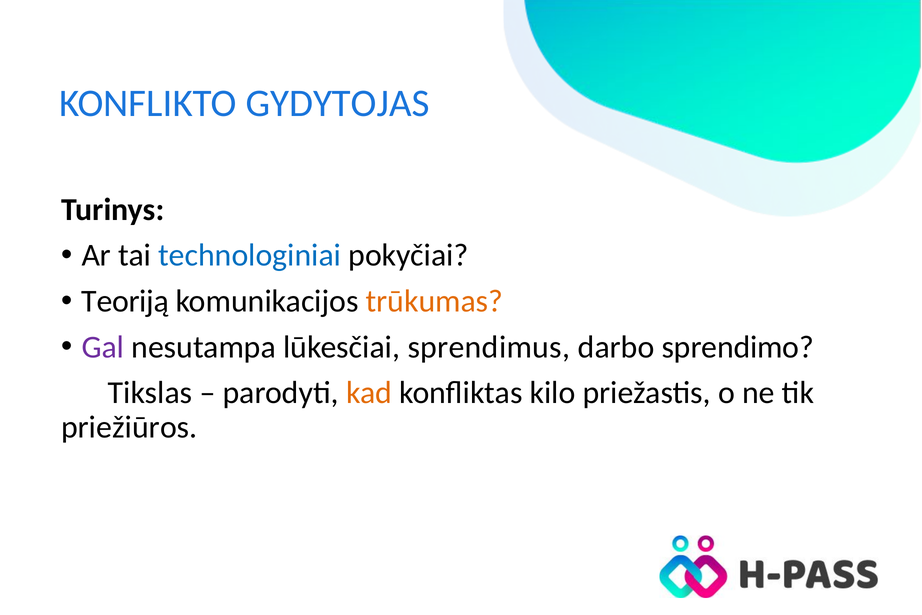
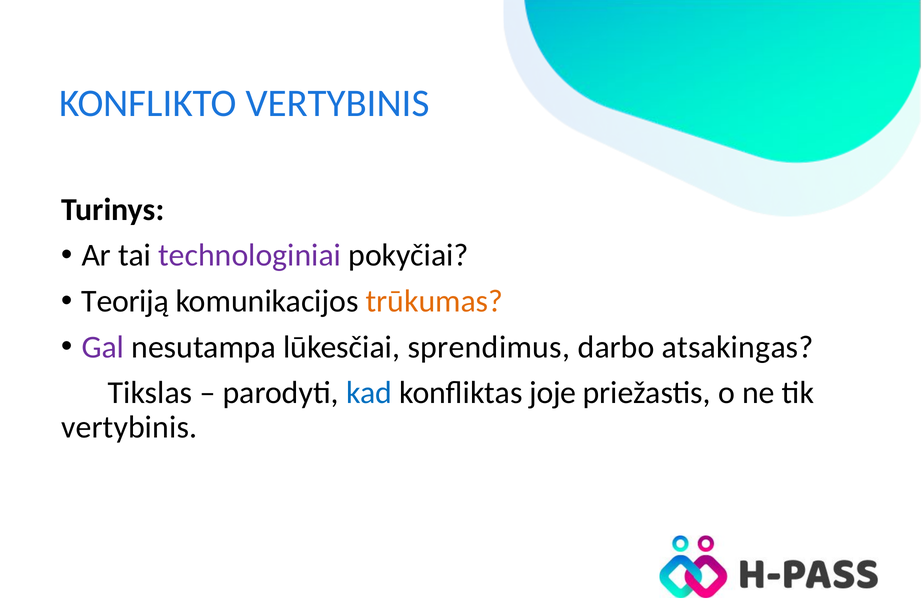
KONFLIKTO GYDYTOJAS: GYDYTOJAS -> VERTYBINIS
technologiniai colour: blue -> purple
sprendimo: sprendimo -> atsakingas
kad colour: orange -> blue
kilo: kilo -> joje
priežiūros at (129, 427): priežiūros -> vertybinis
